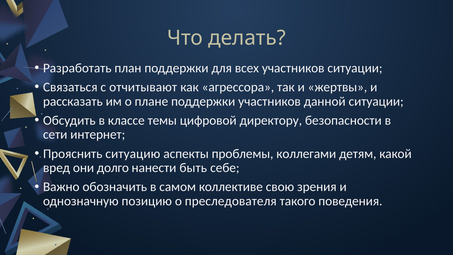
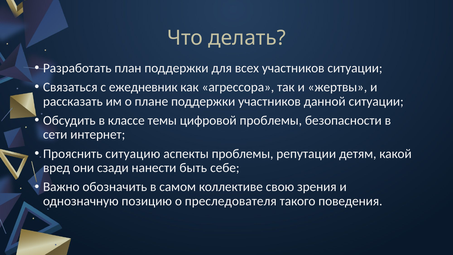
отчитывают: отчитывают -> ежедневник
цифровой директору: директору -> проблемы
коллегами: коллегами -> репутации
долго: долго -> сзади
